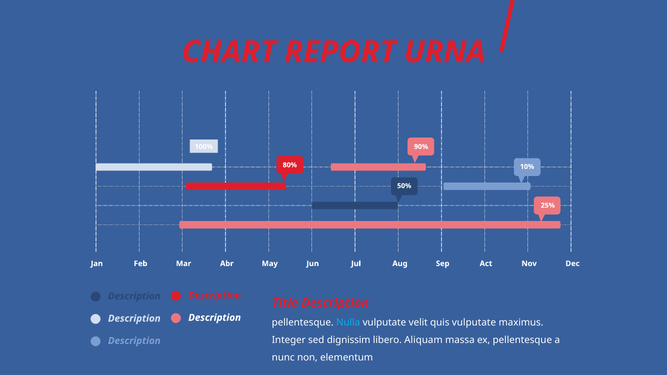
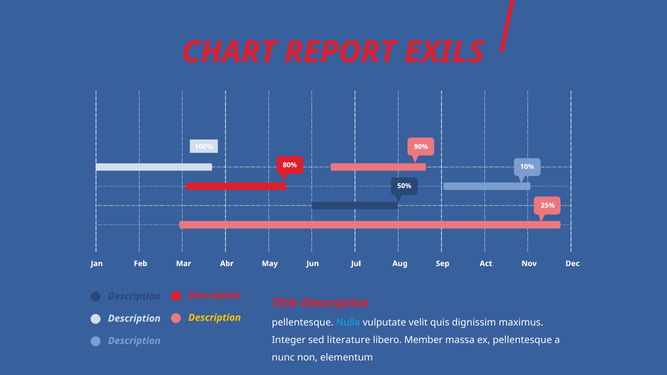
URNA: URNA -> EXILS
Description at (215, 318) colour: white -> yellow
quis vulputate: vulputate -> dignissim
dignissim: dignissim -> literature
Aliquam: Aliquam -> Member
